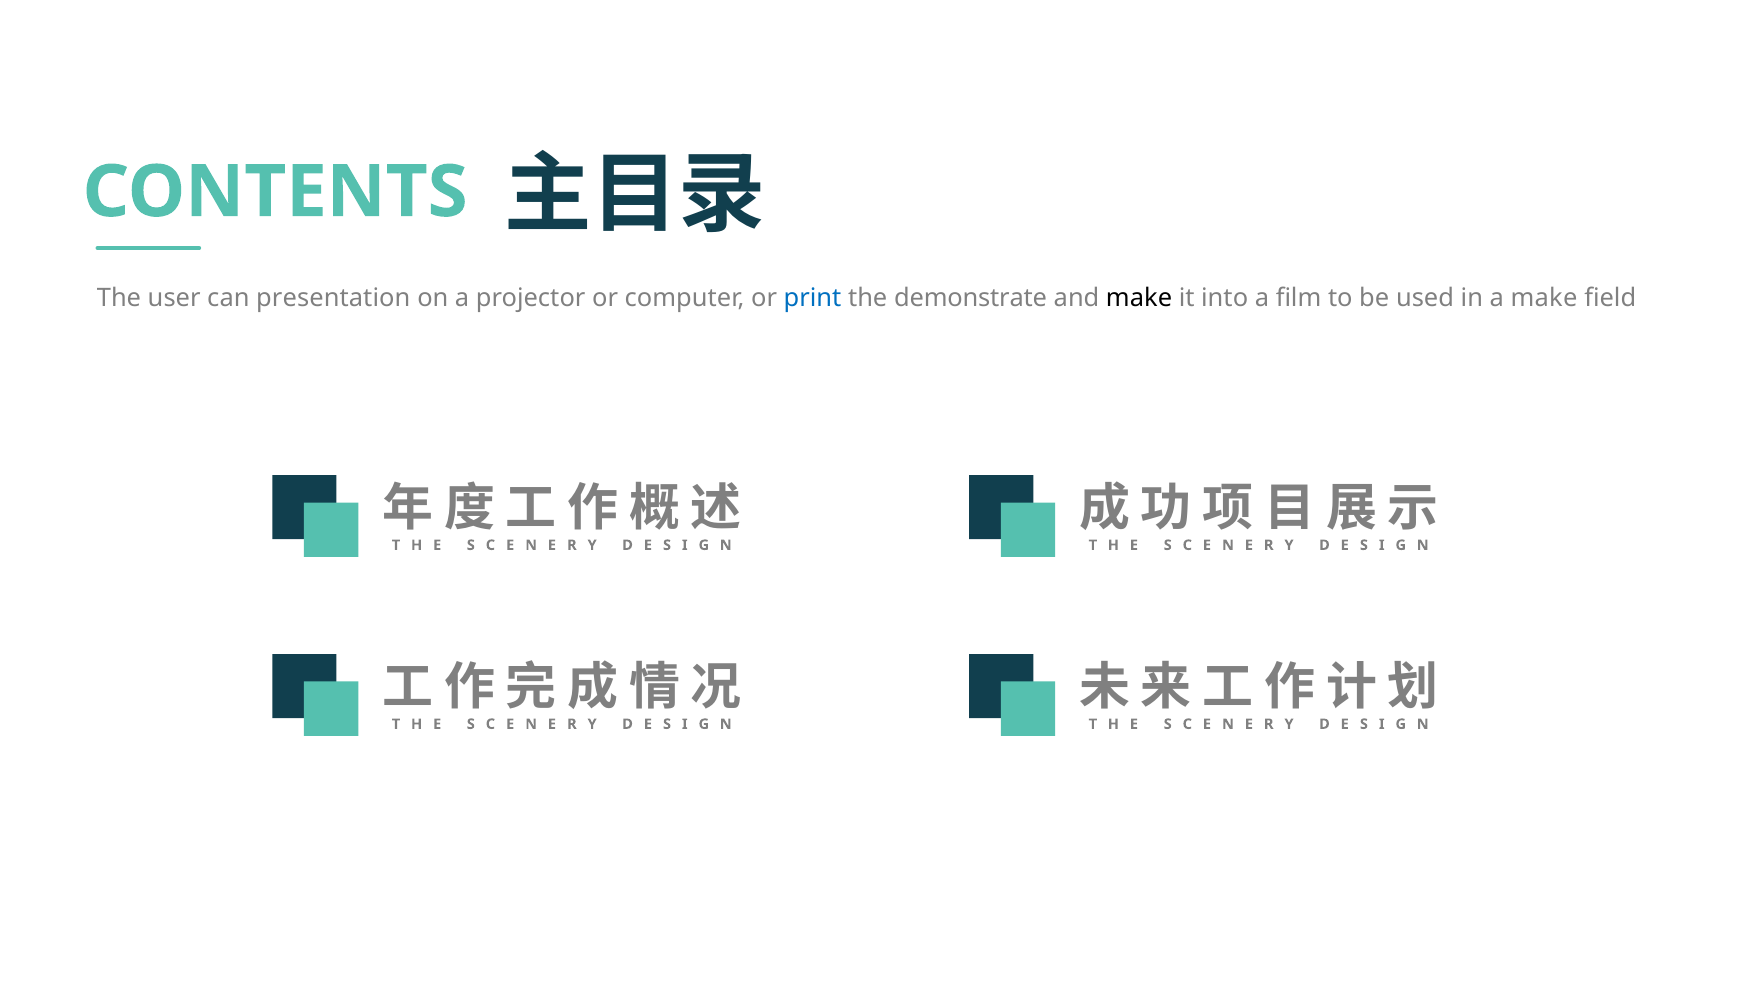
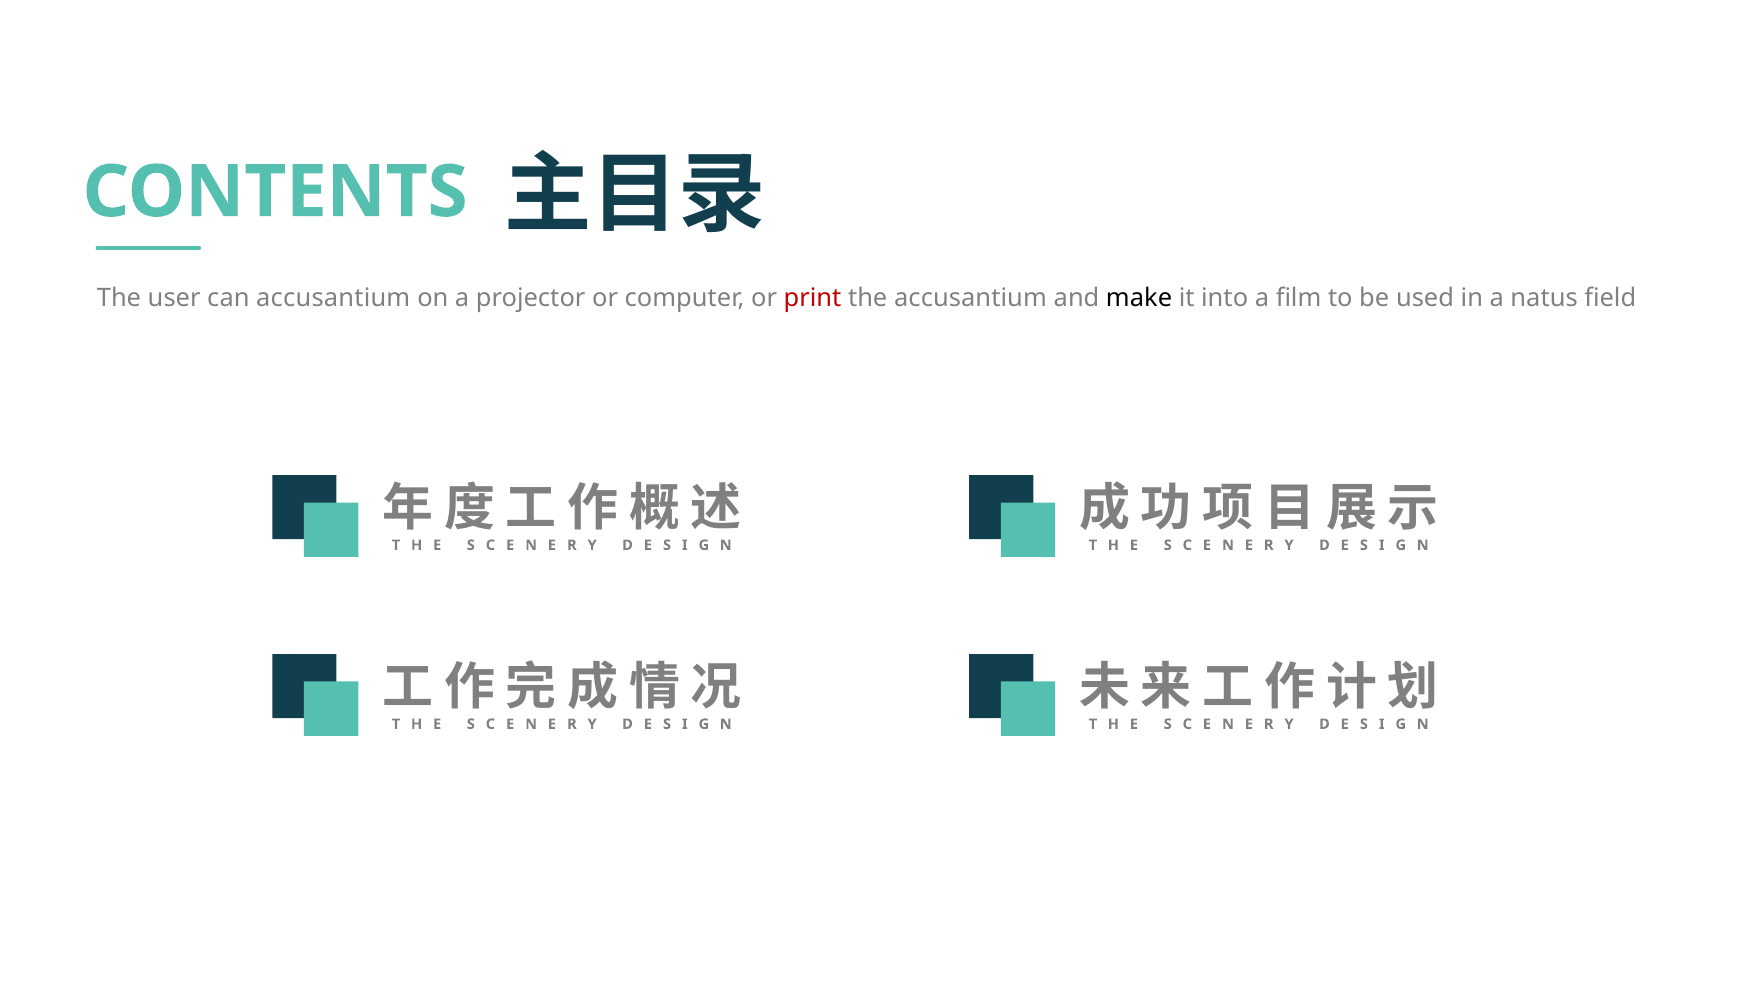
can presentation: presentation -> accusantium
print colour: blue -> red
the demonstrate: demonstrate -> accusantium
a make: make -> natus
